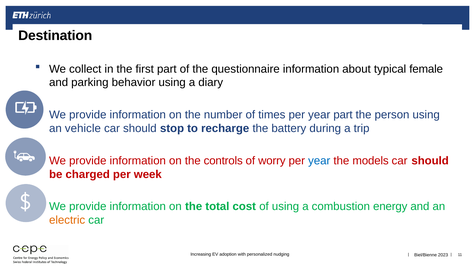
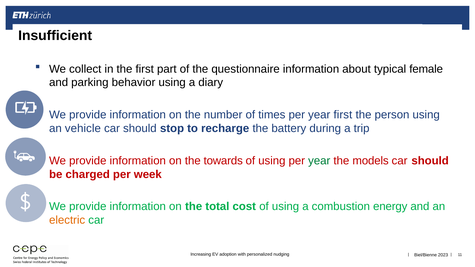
Destination: Destination -> Insufficient
year part: part -> first
controls: controls -> towards
worry at (272, 161): worry -> using
year at (319, 161) colour: blue -> green
